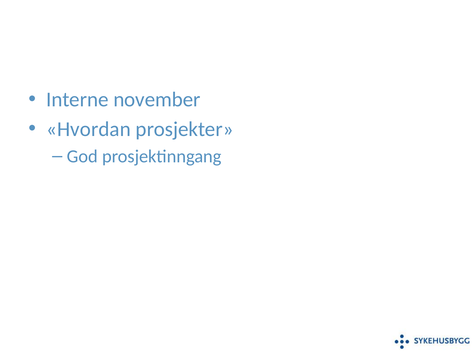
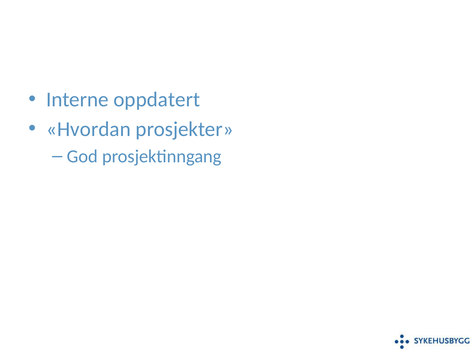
november: november -> oppdatert
